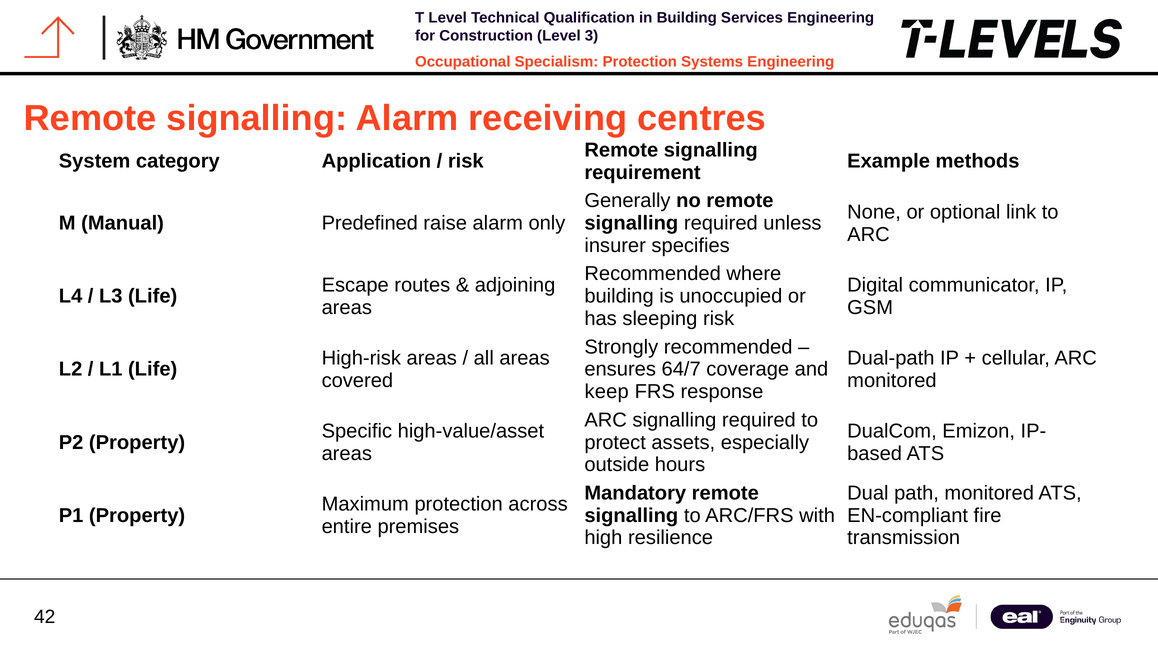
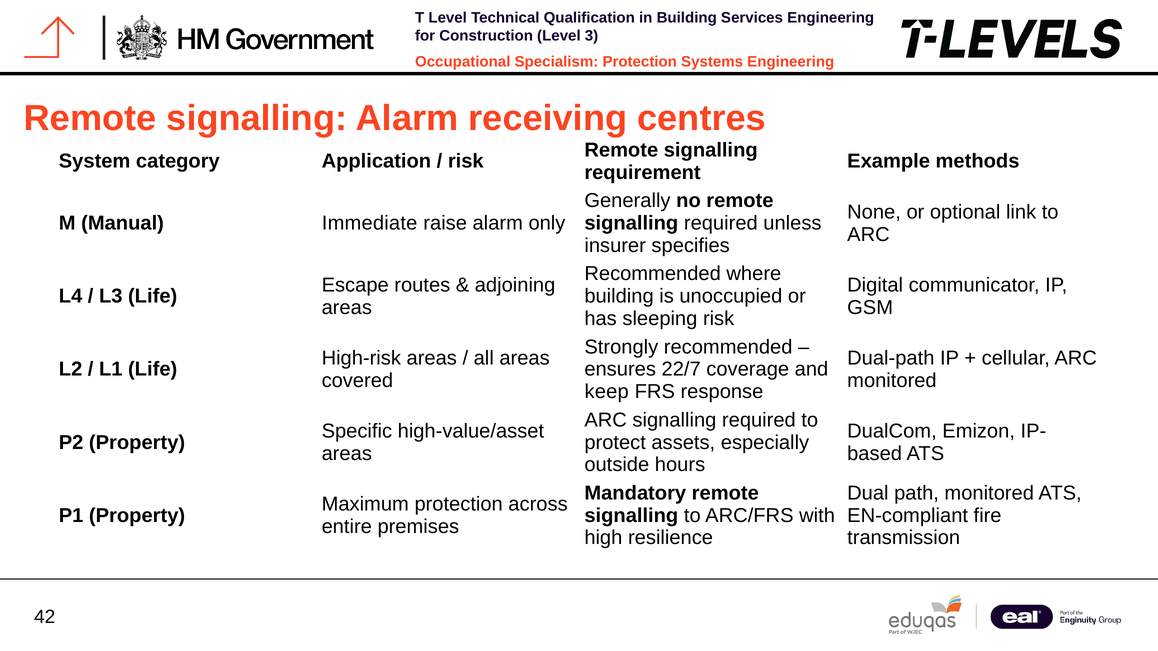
Predefined: Predefined -> Immediate
64/7: 64/7 -> 22/7
